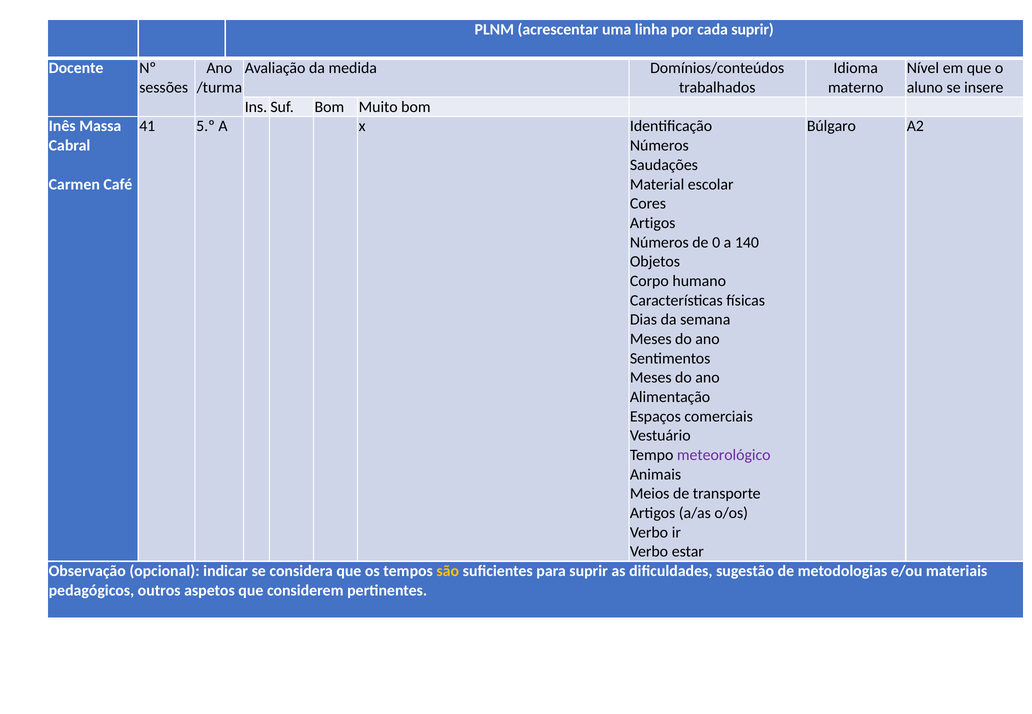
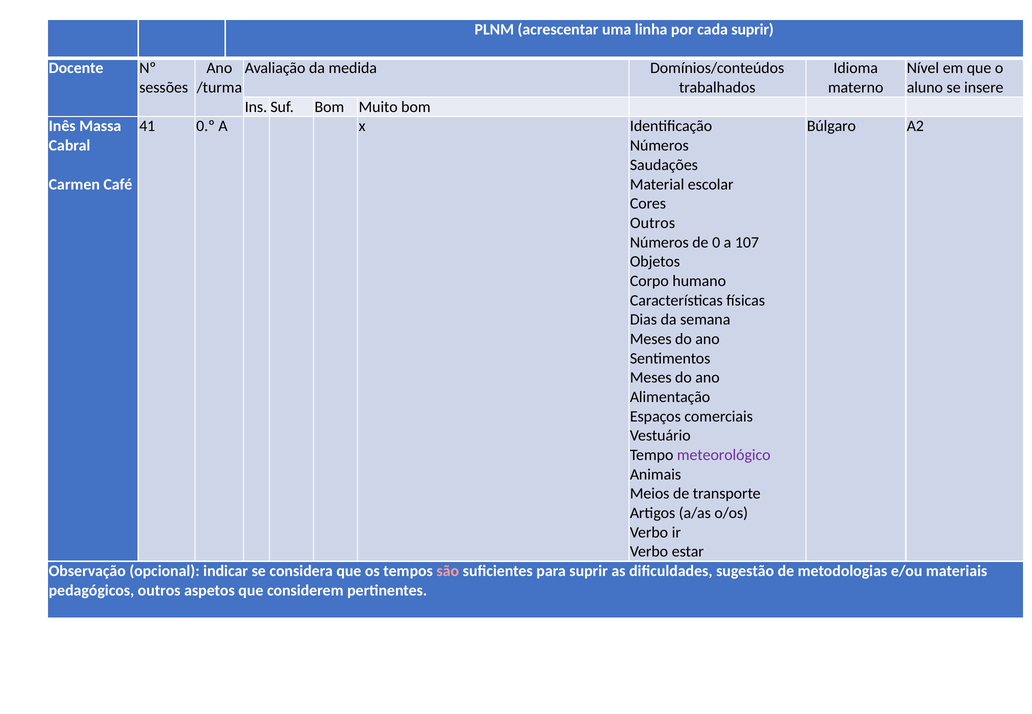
5.º: 5.º -> 0.º
Artigos at (653, 223): Artigos -> Outros
140: 140 -> 107
são colour: yellow -> pink
